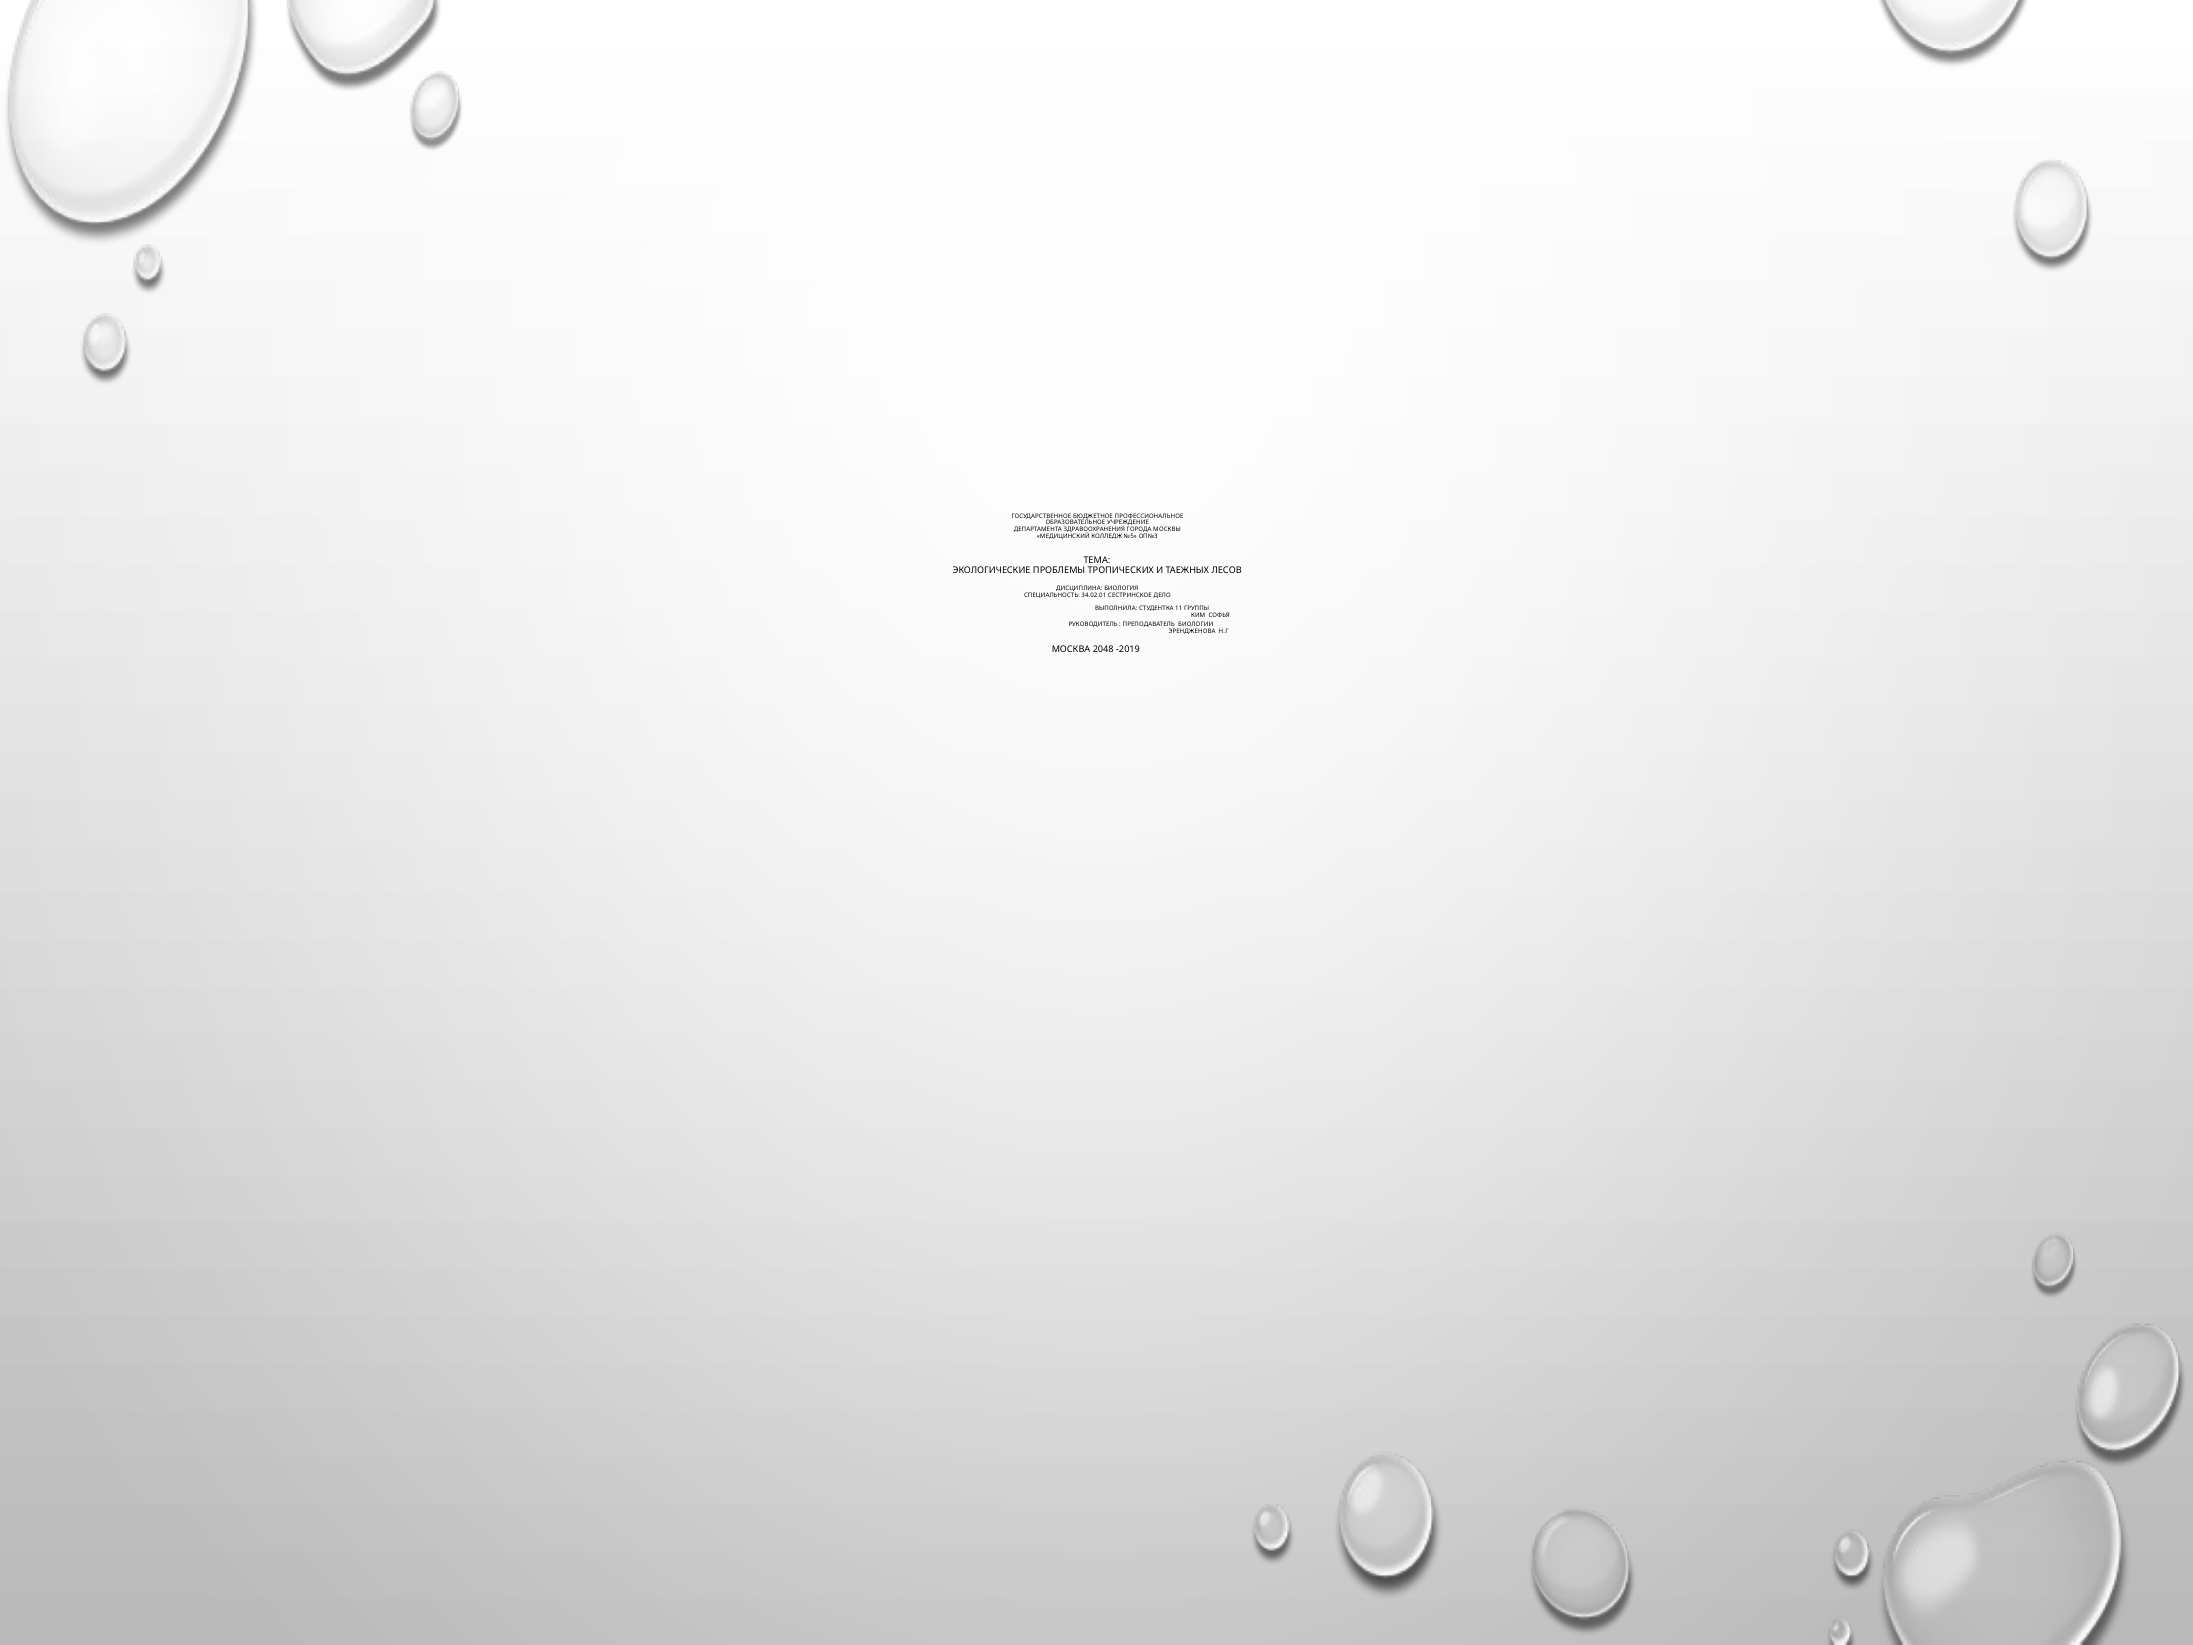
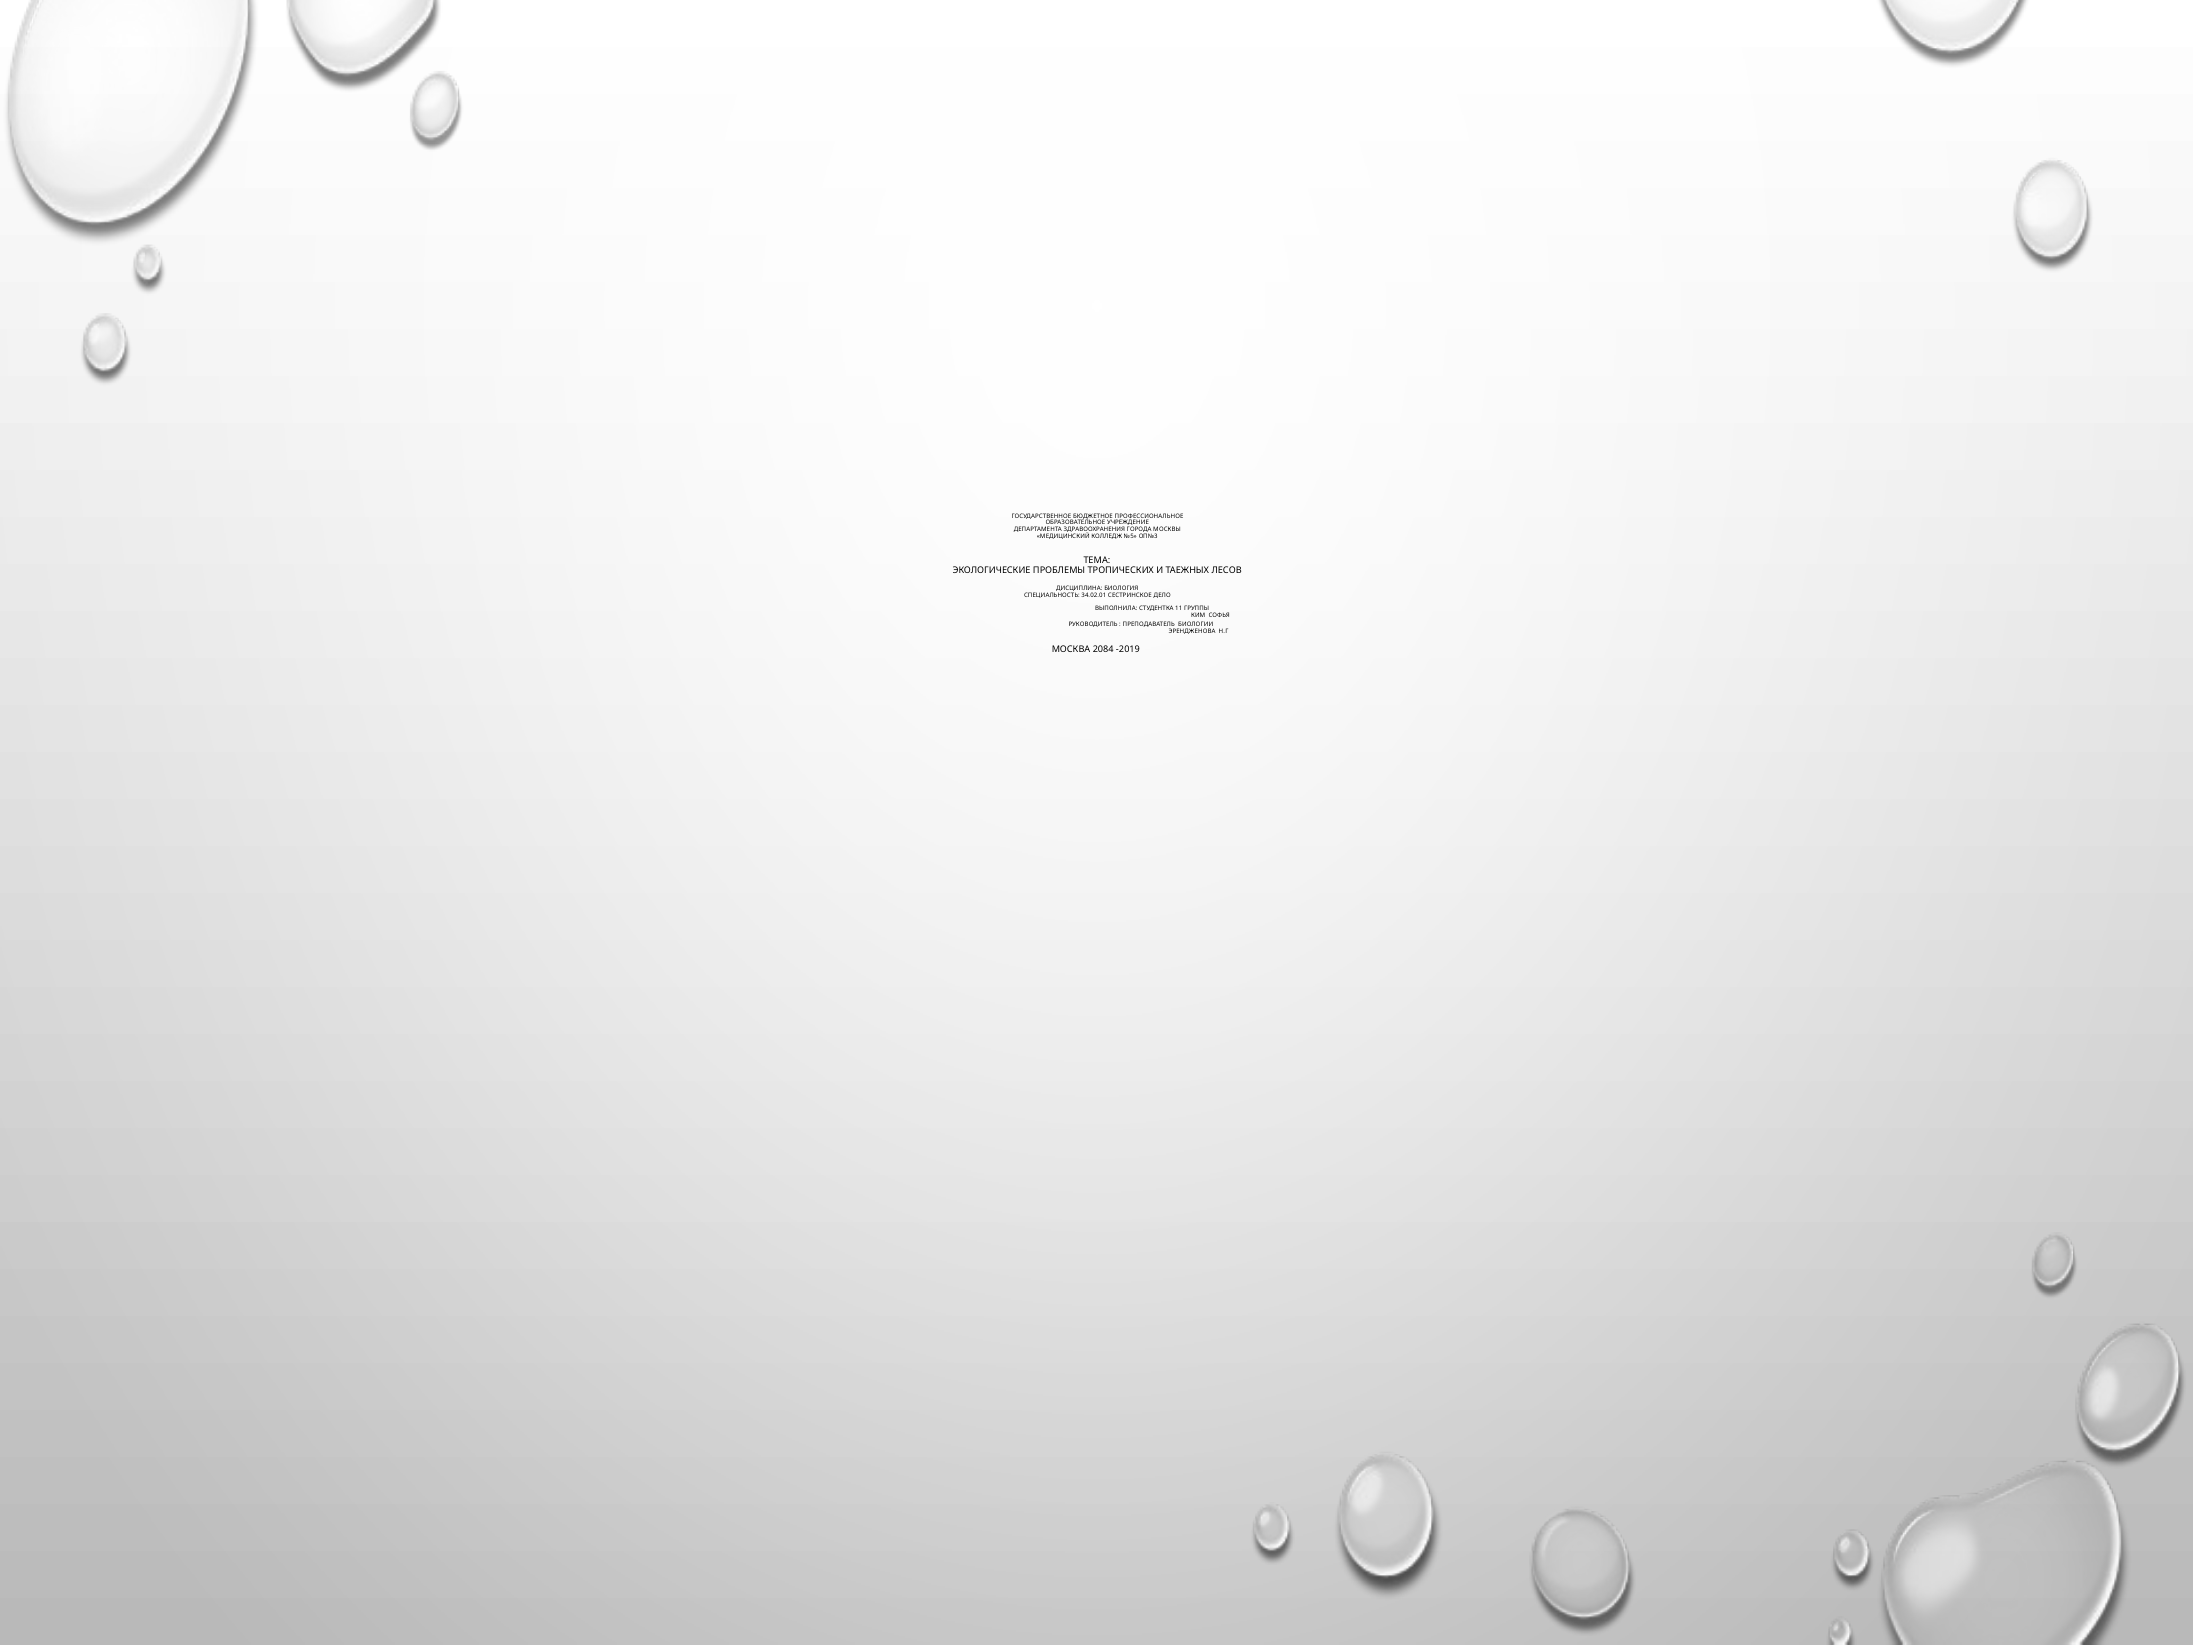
2048: 2048 -> 2084
